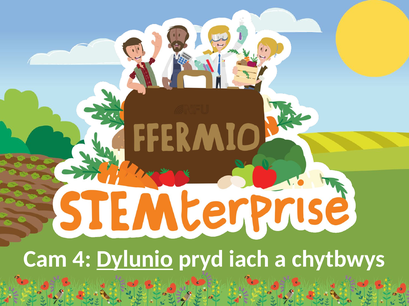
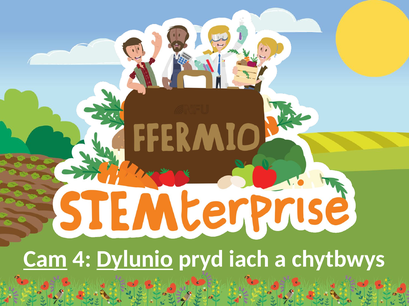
Cam underline: none -> present
